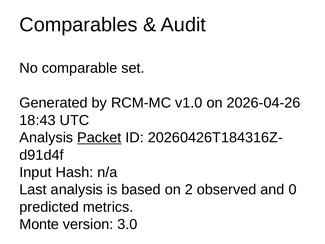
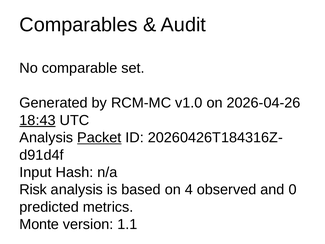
18:43 underline: none -> present
Last: Last -> Risk
2: 2 -> 4
3.0: 3.0 -> 1.1
